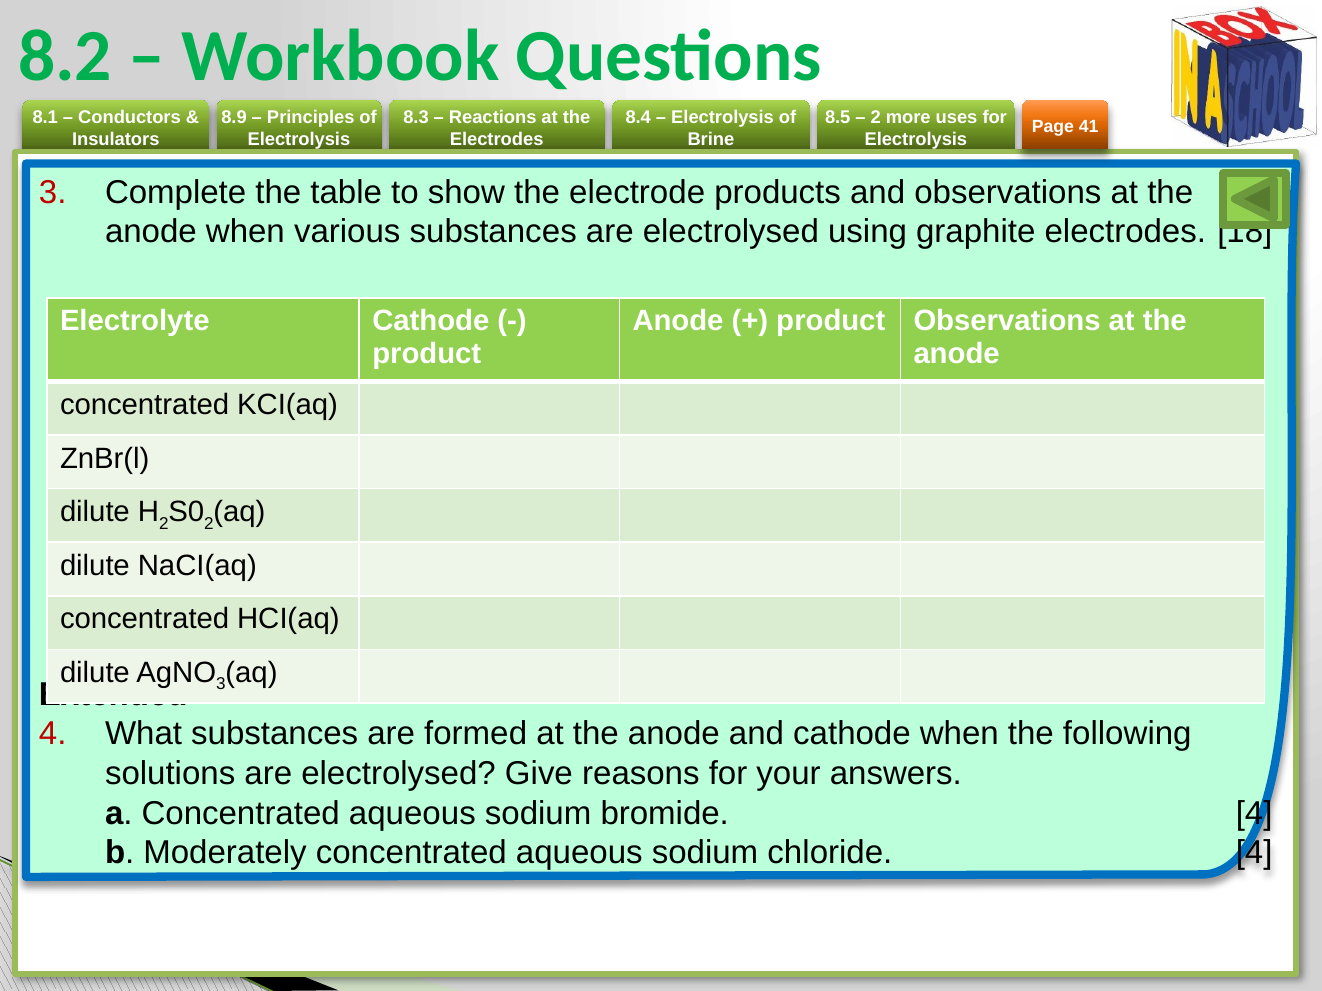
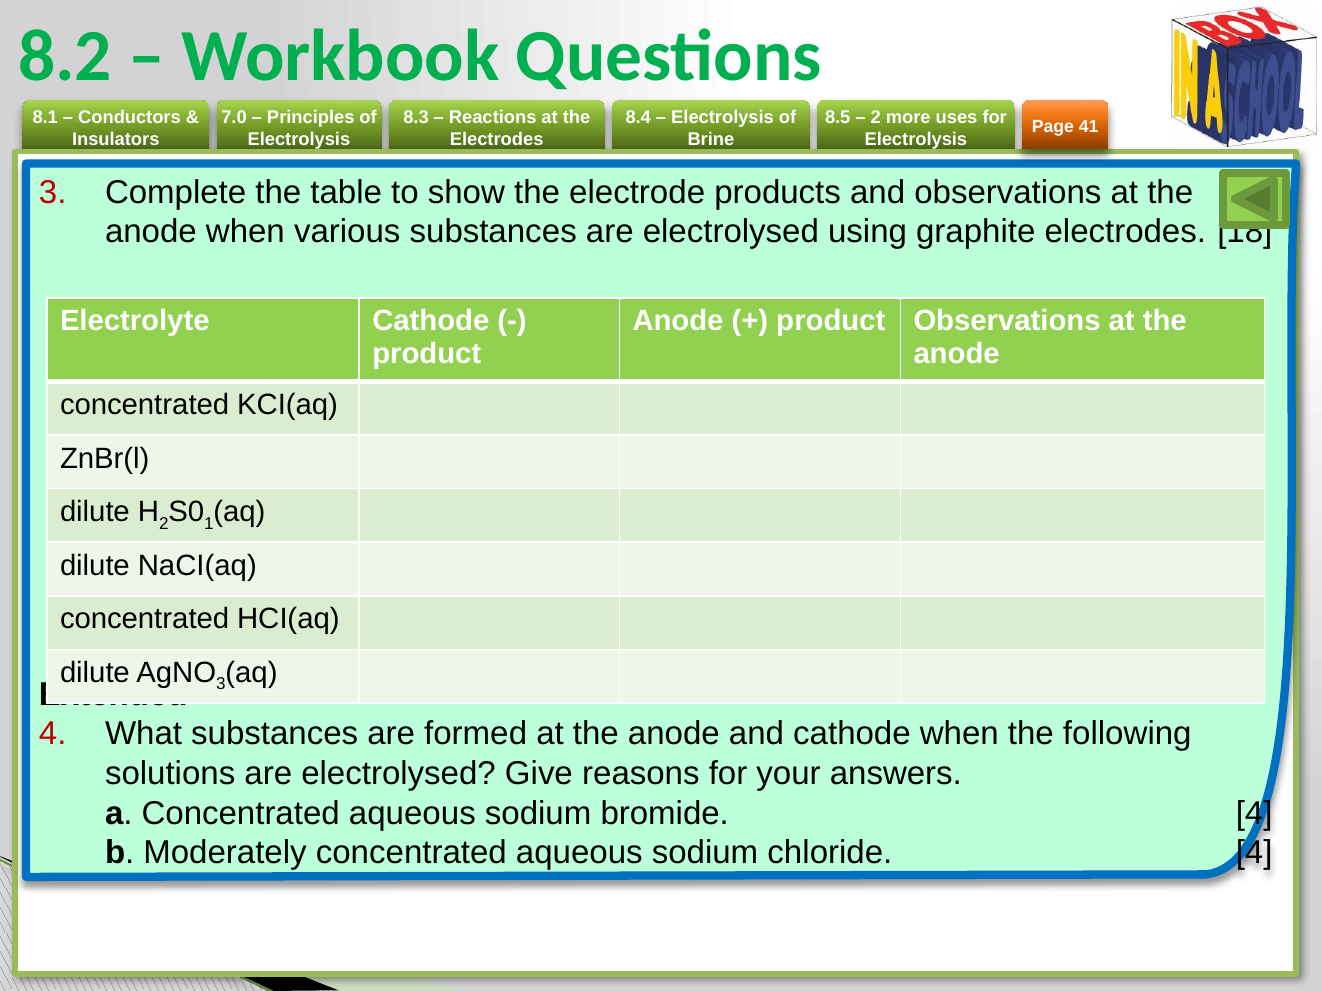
8.9: 8.9 -> 7.0
2 at (209, 524): 2 -> 1
